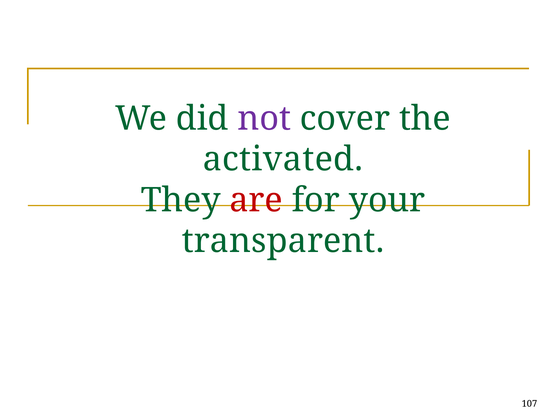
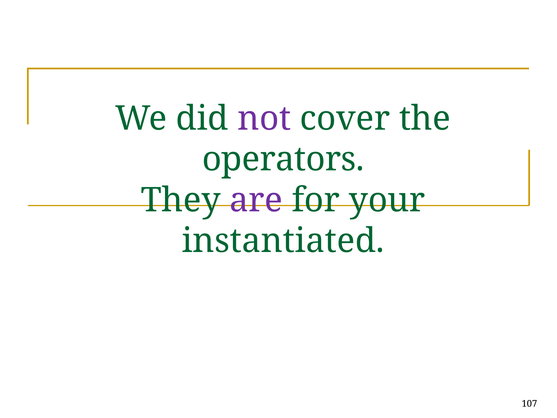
activated: activated -> operators
are colour: red -> purple
transparent: transparent -> instantiated
